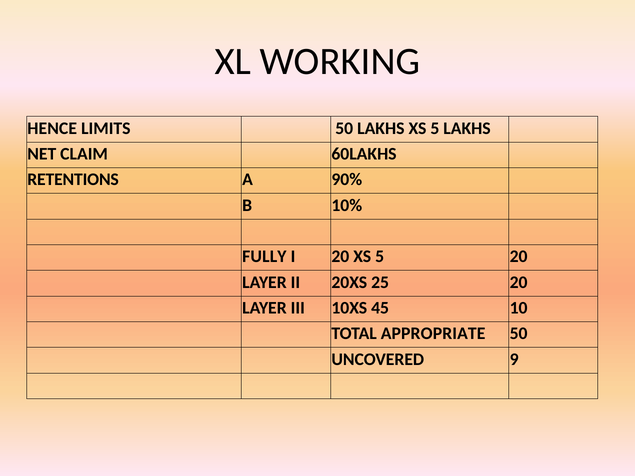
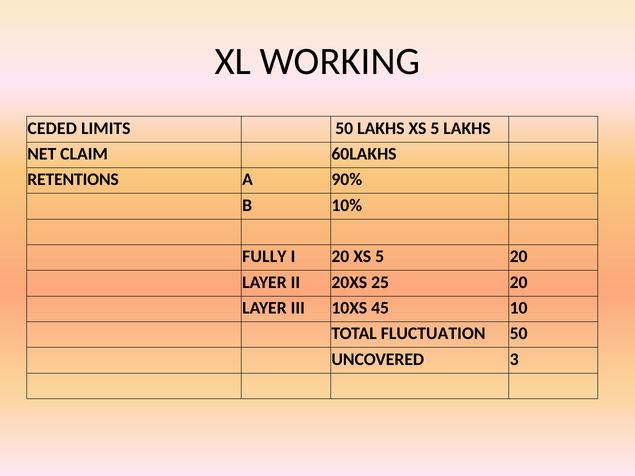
HENCE: HENCE -> CEDED
APPROPRIATE: APPROPRIATE -> FLUCTUATION
9: 9 -> 3
